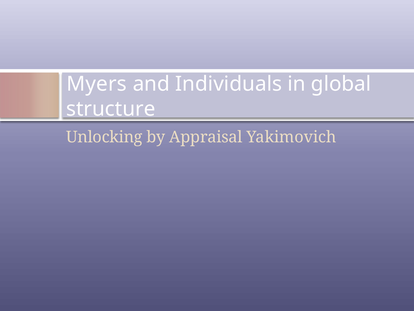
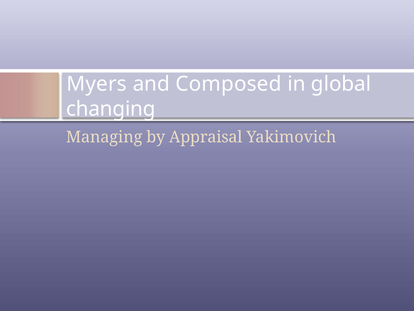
Individuals: Individuals -> Composed
structure: structure -> changing
Unlocking: Unlocking -> Managing
